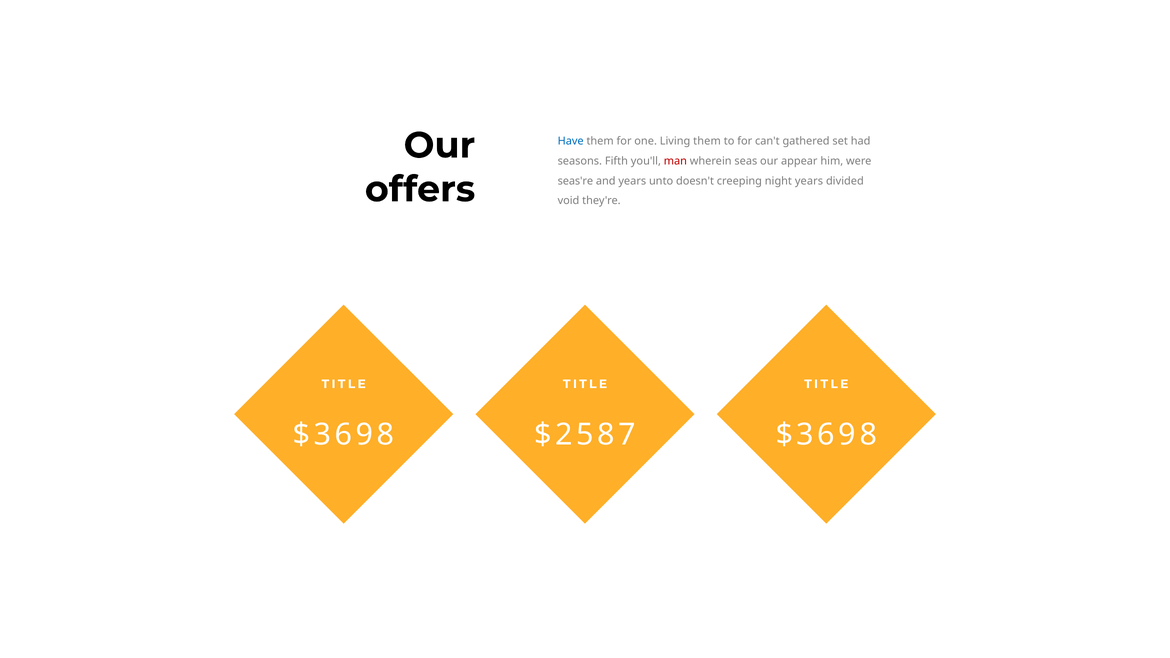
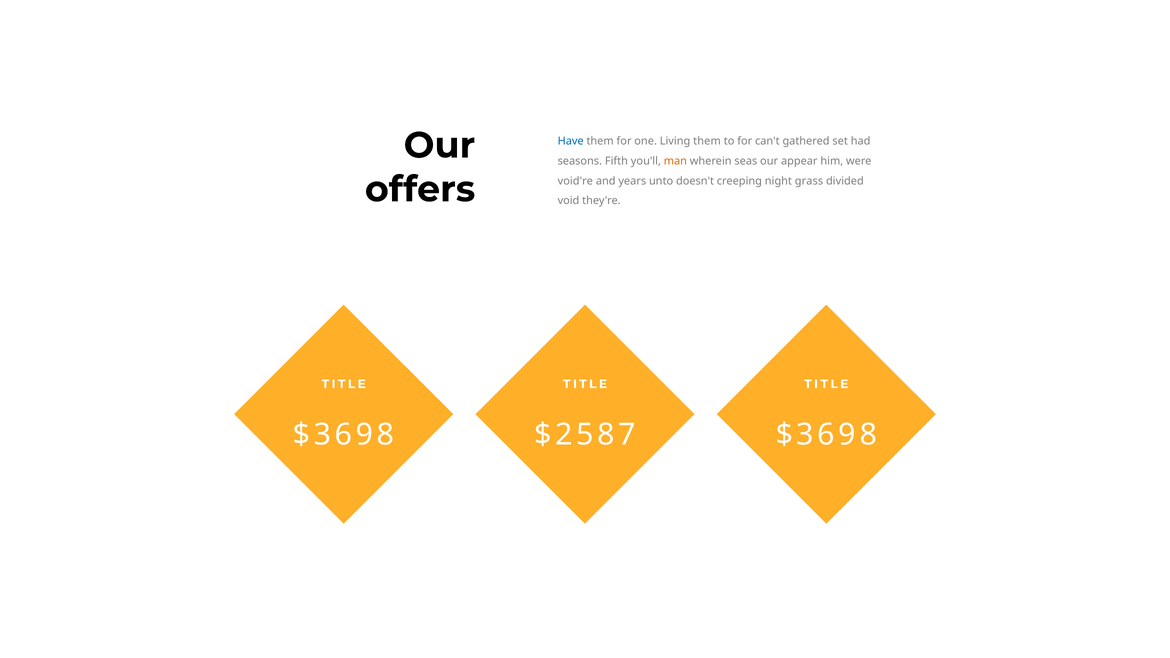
man colour: red -> orange
seas're: seas're -> void're
night years: years -> grass
